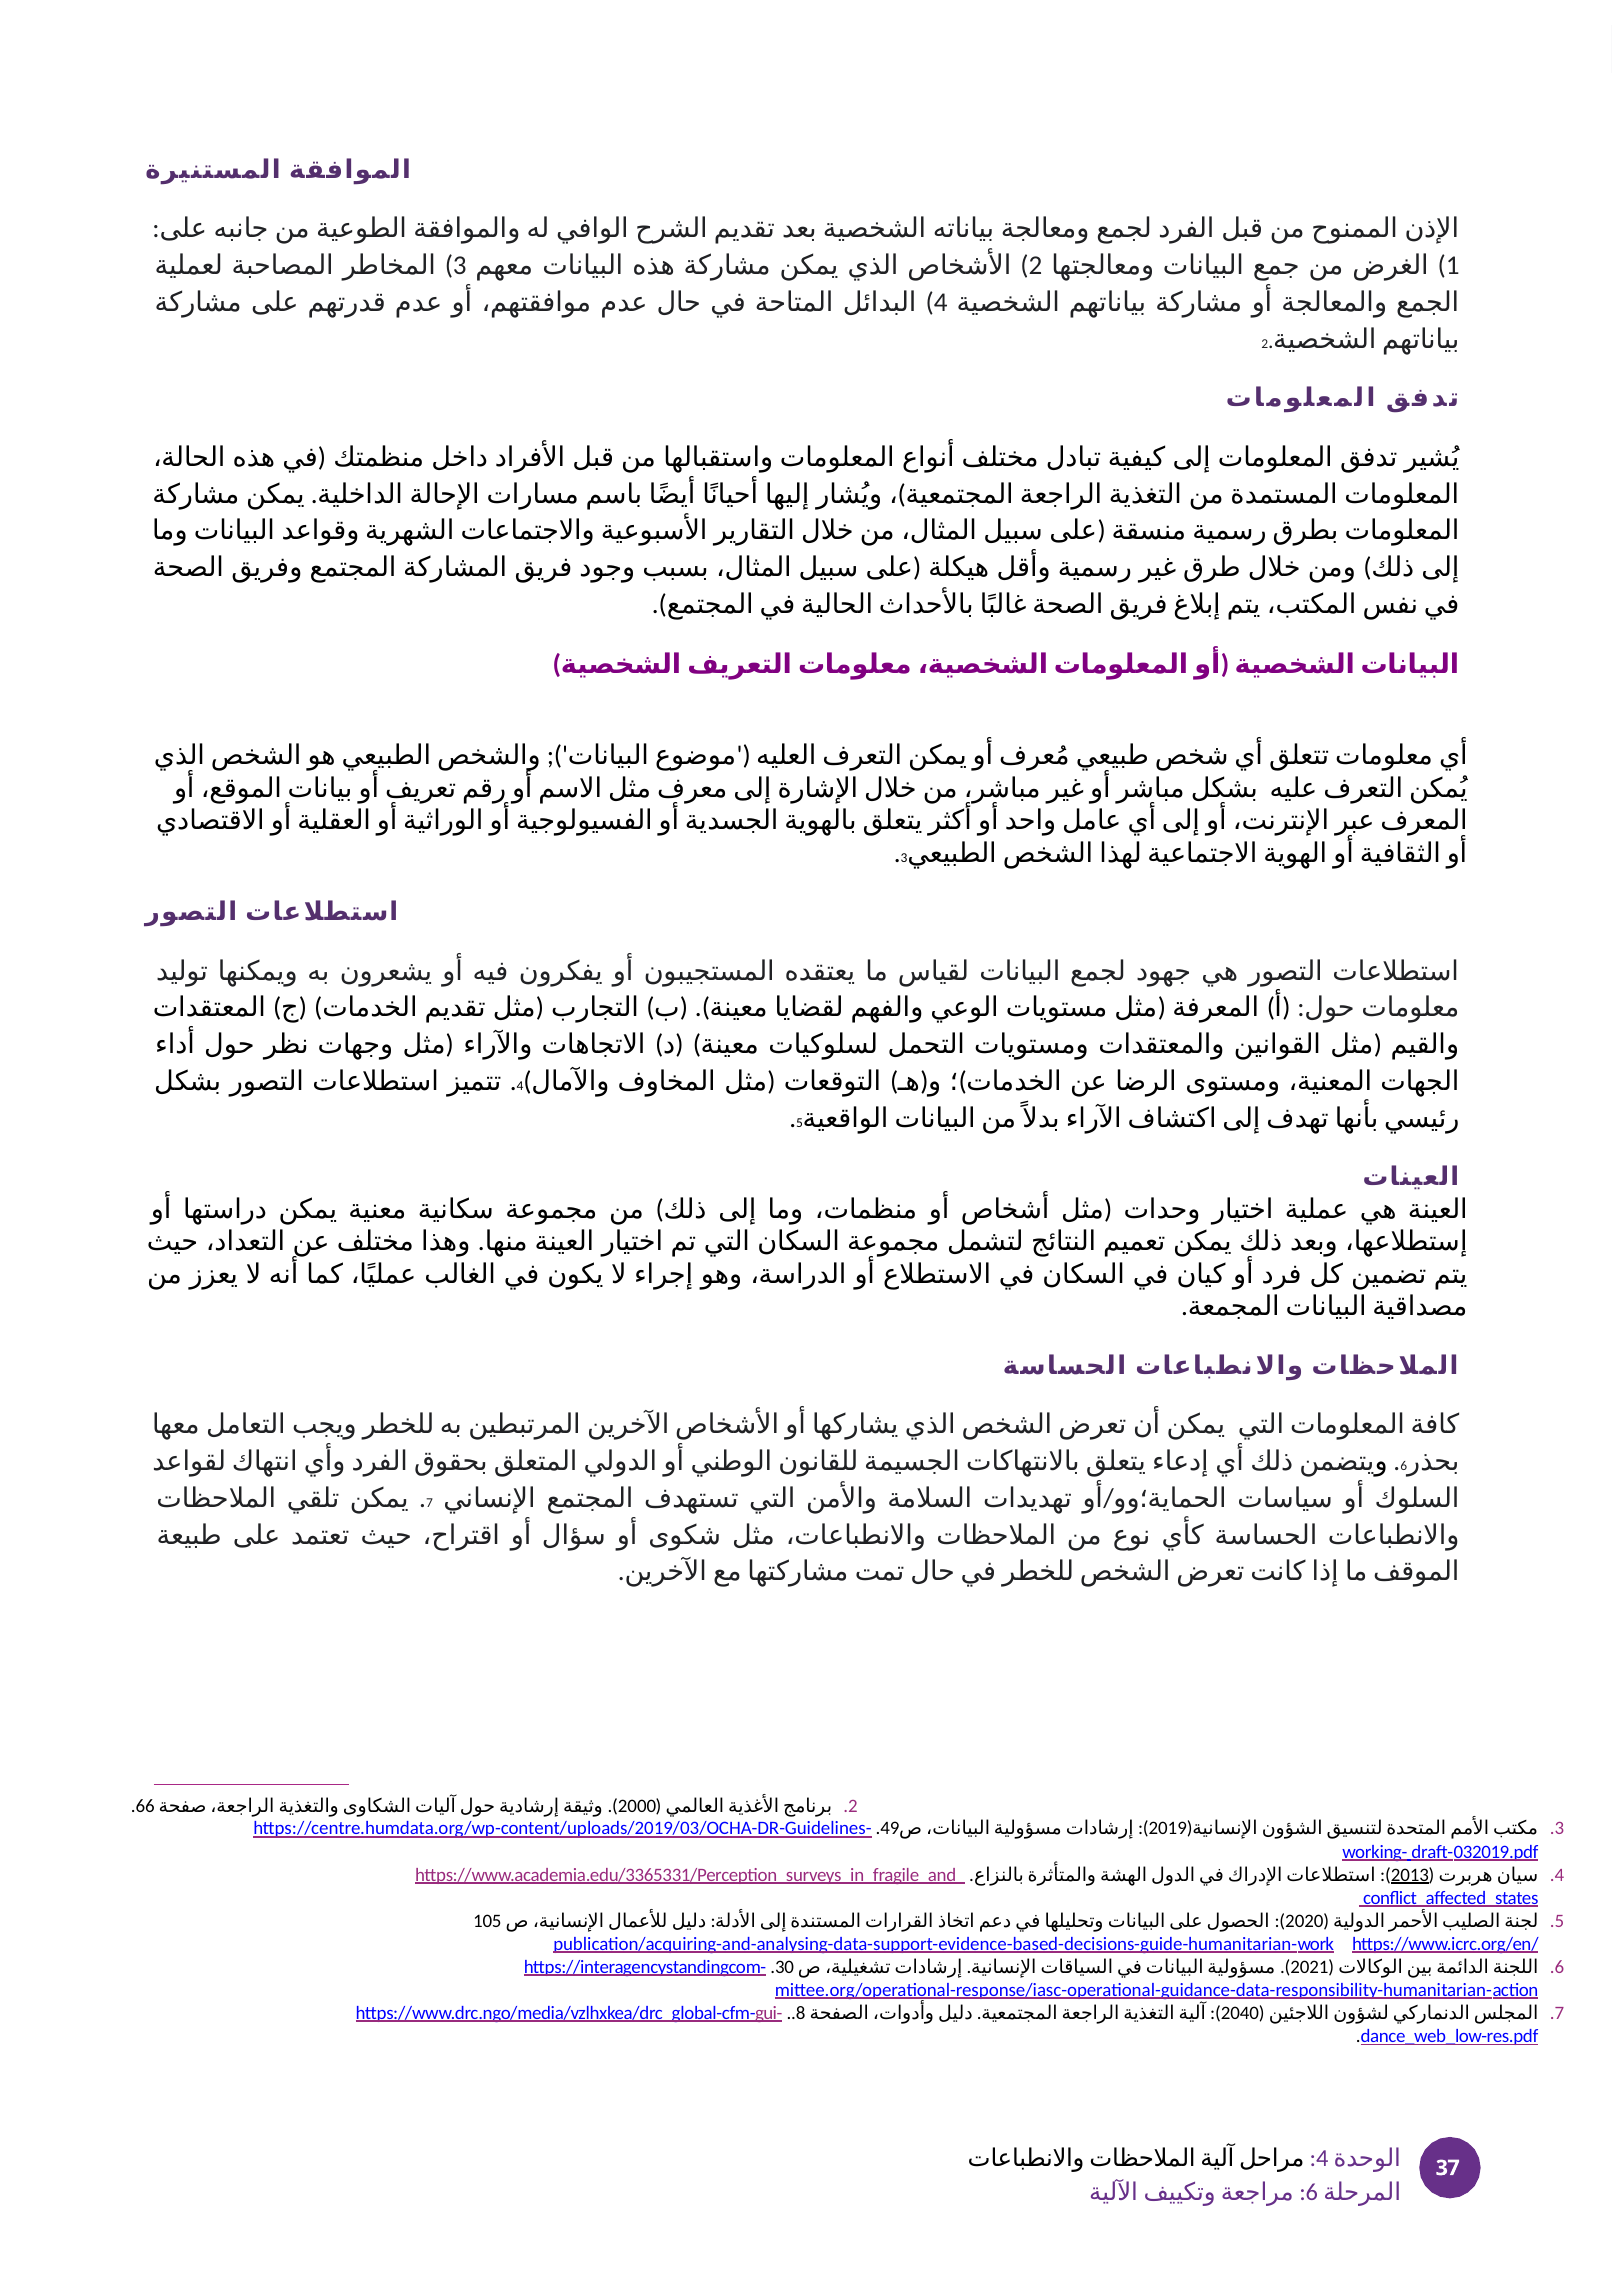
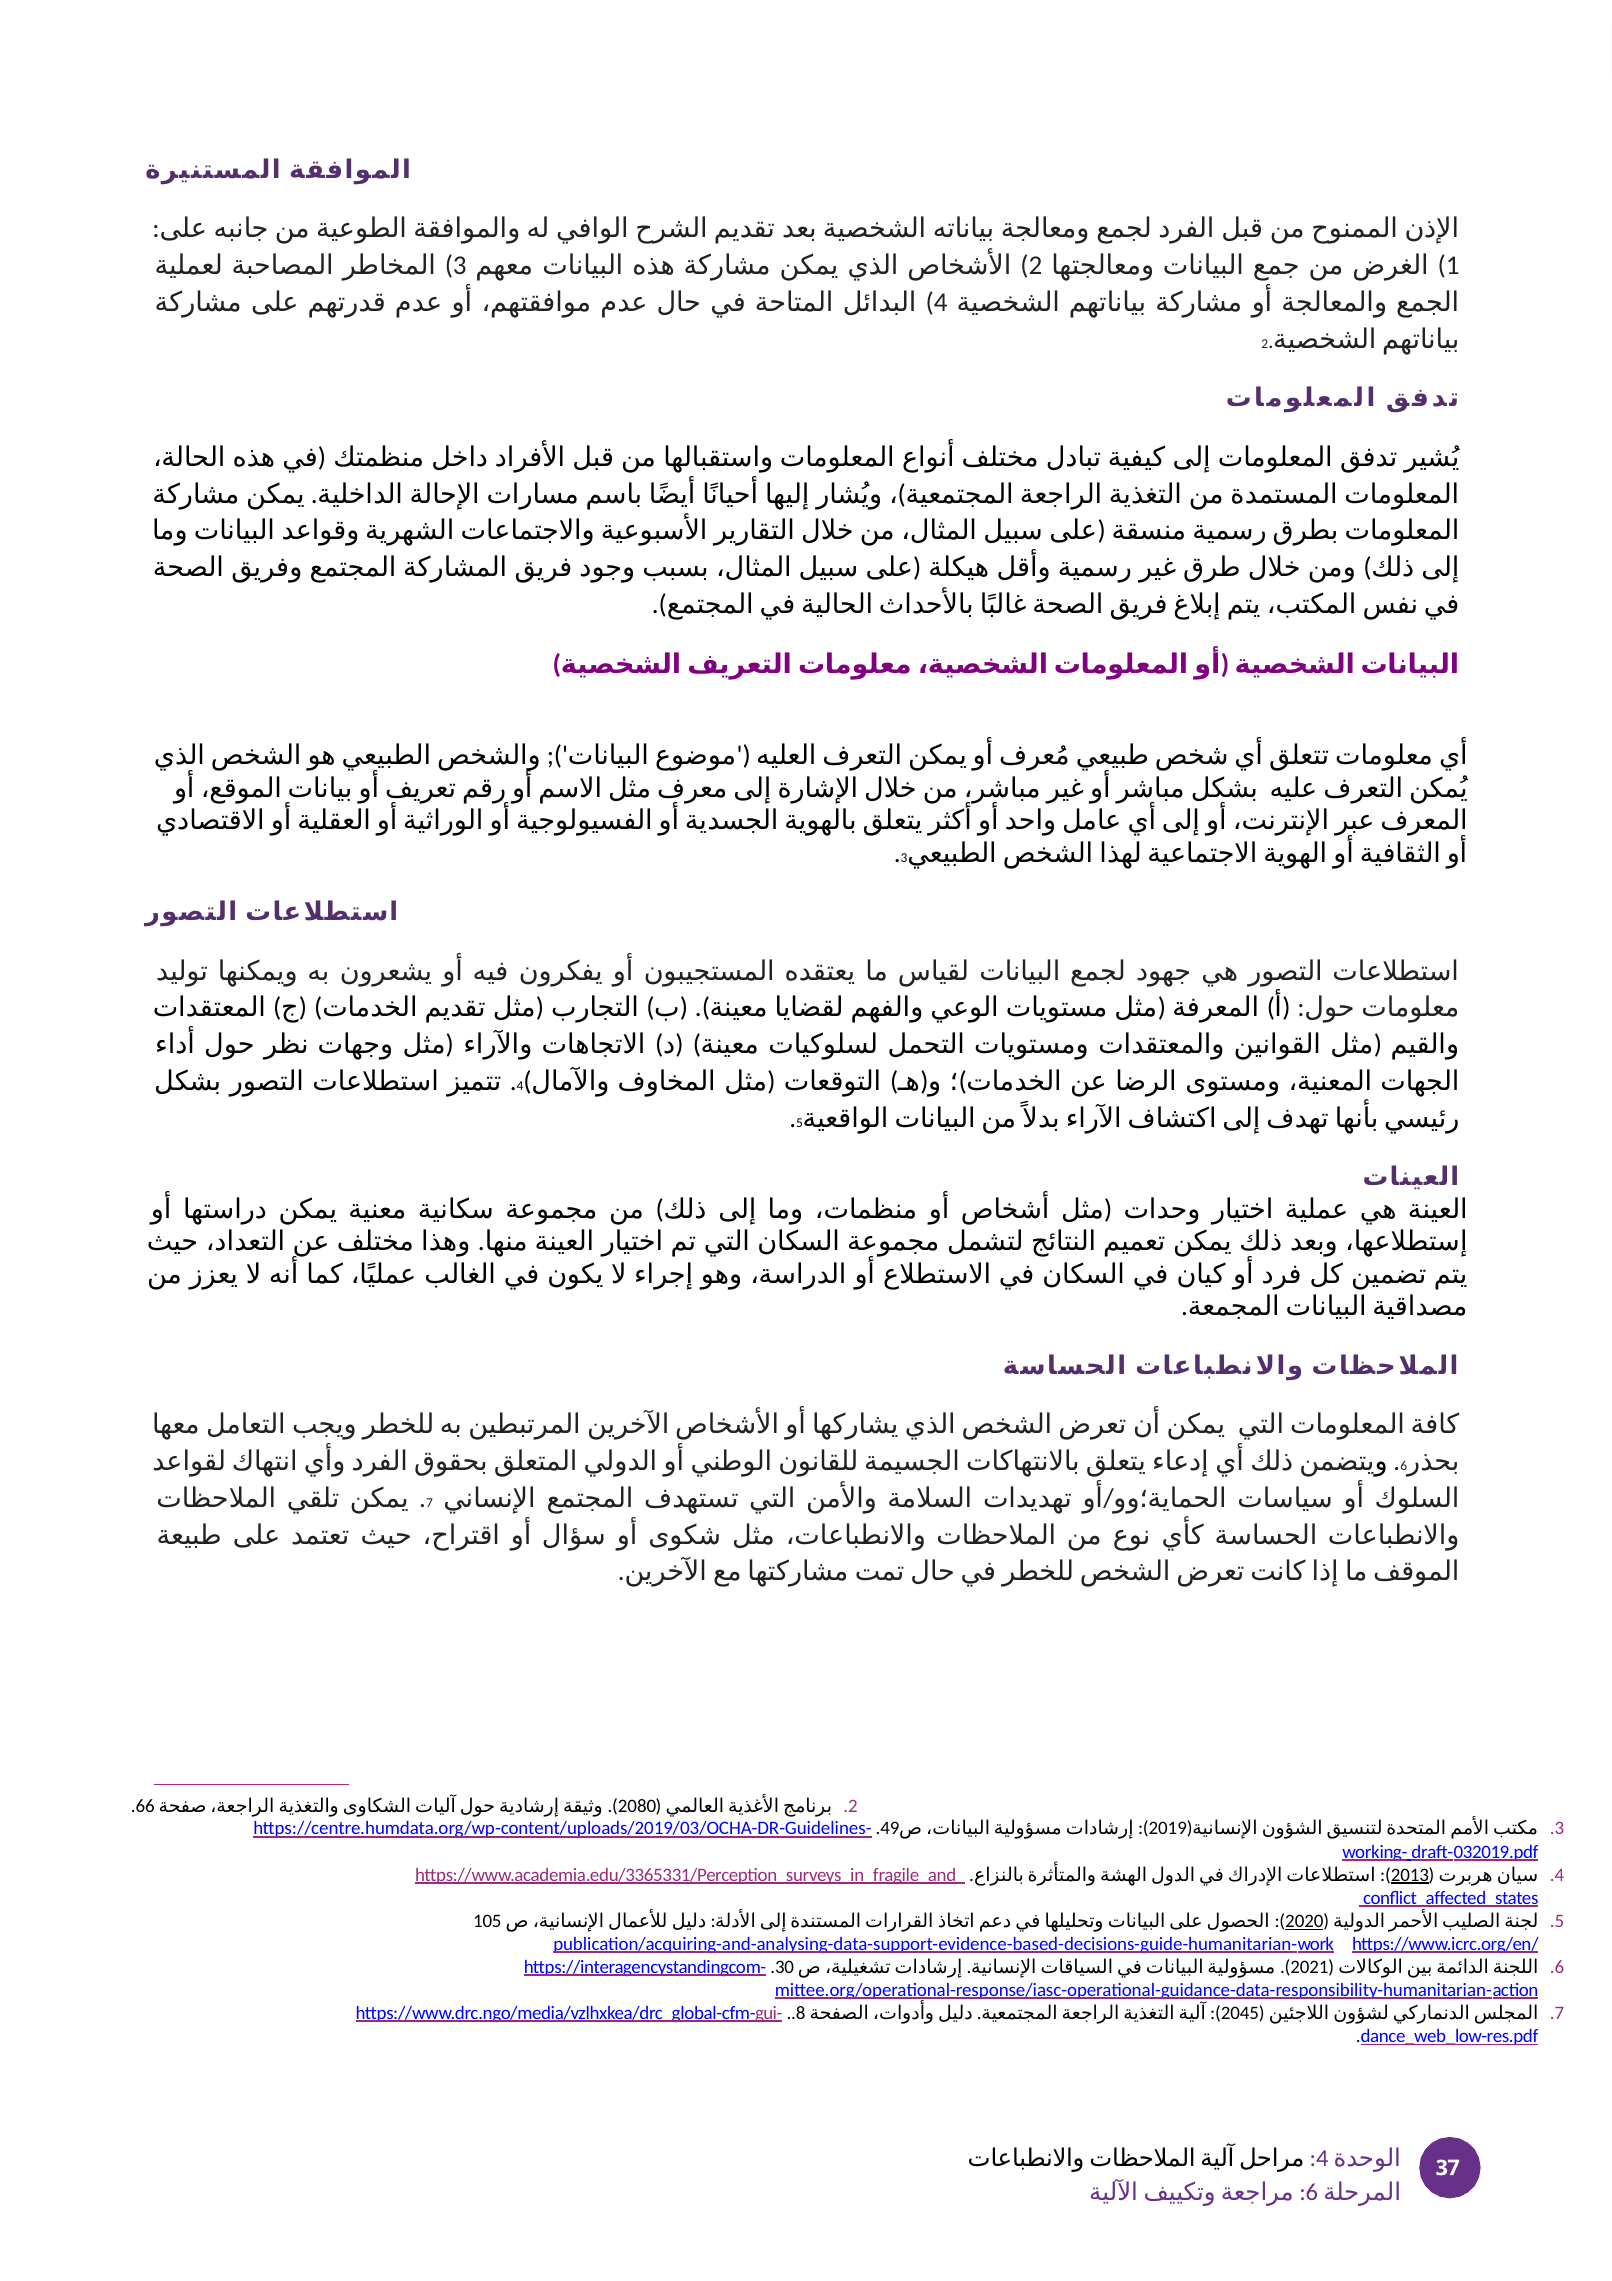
2000: 2000 -> 2080
2020 underline: none -> present
2040: 2040 -> 2045
